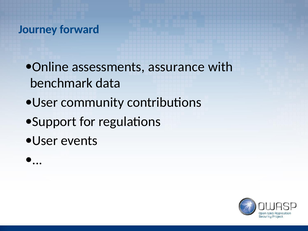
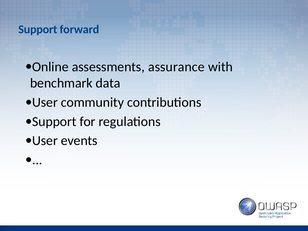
Journey at (38, 29): Journey -> Support
